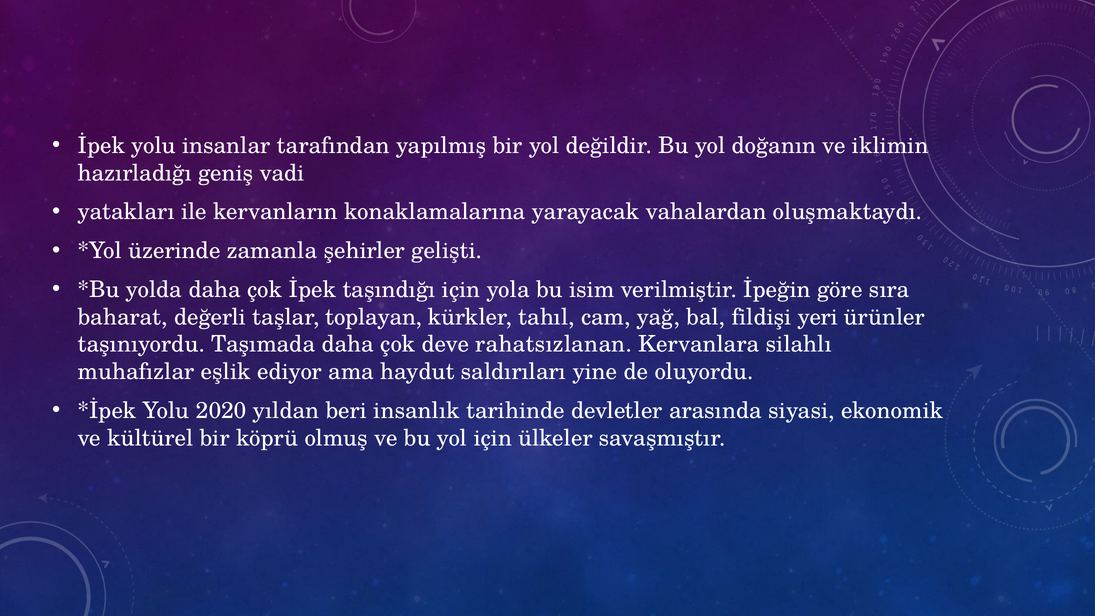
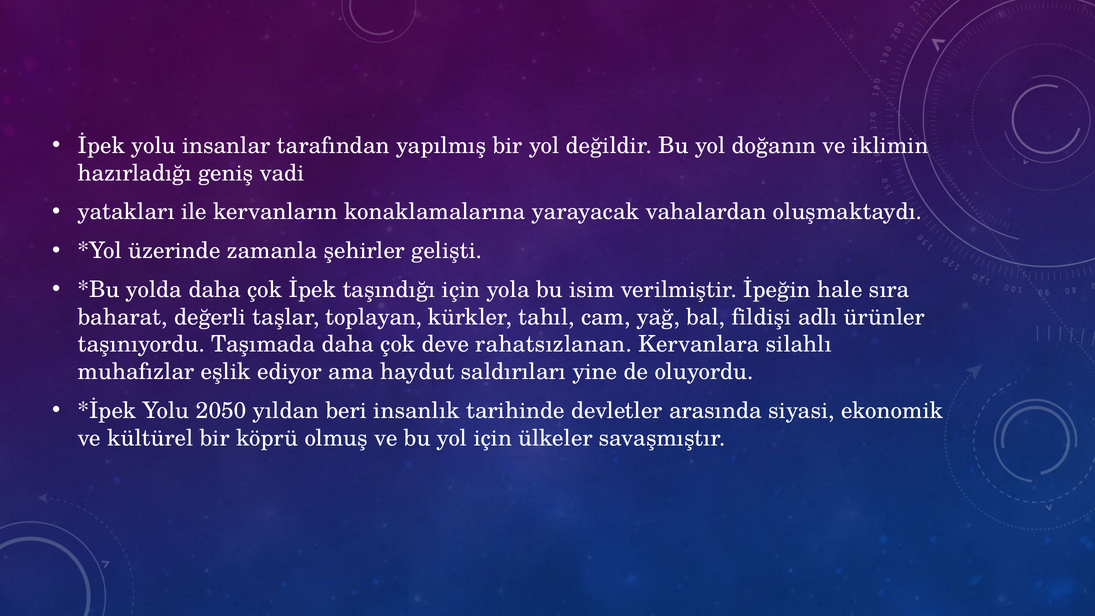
göre: göre -> hale
yeri: yeri -> adlı
2020: 2020 -> 2050
